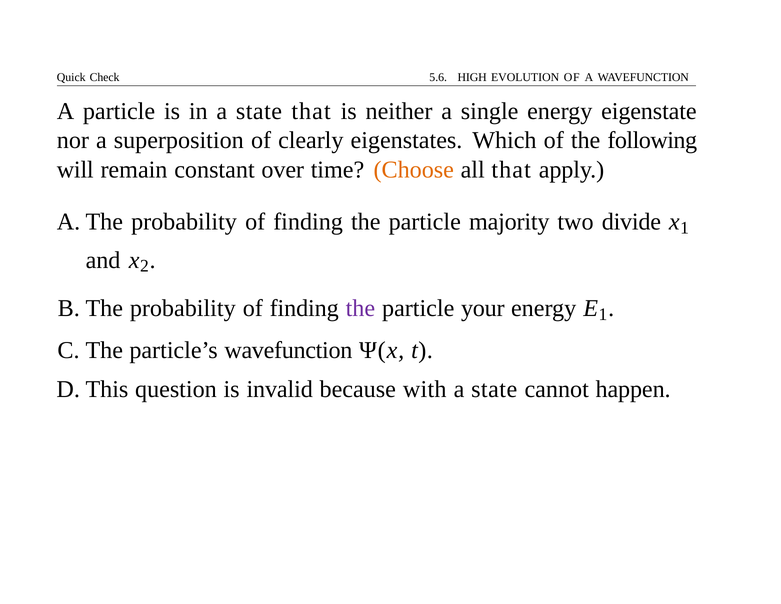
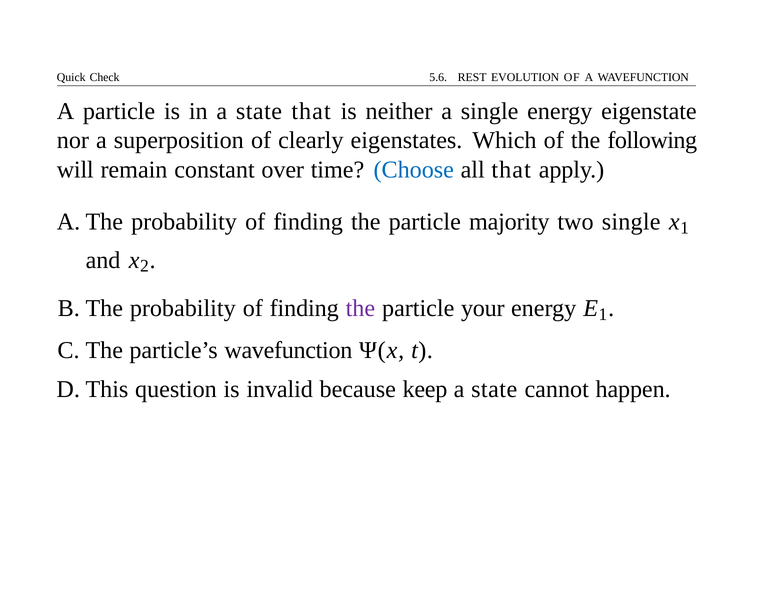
HIGH: HIGH -> REST
Choose colour: orange -> blue
two divide: divide -> single
with: with -> keep
